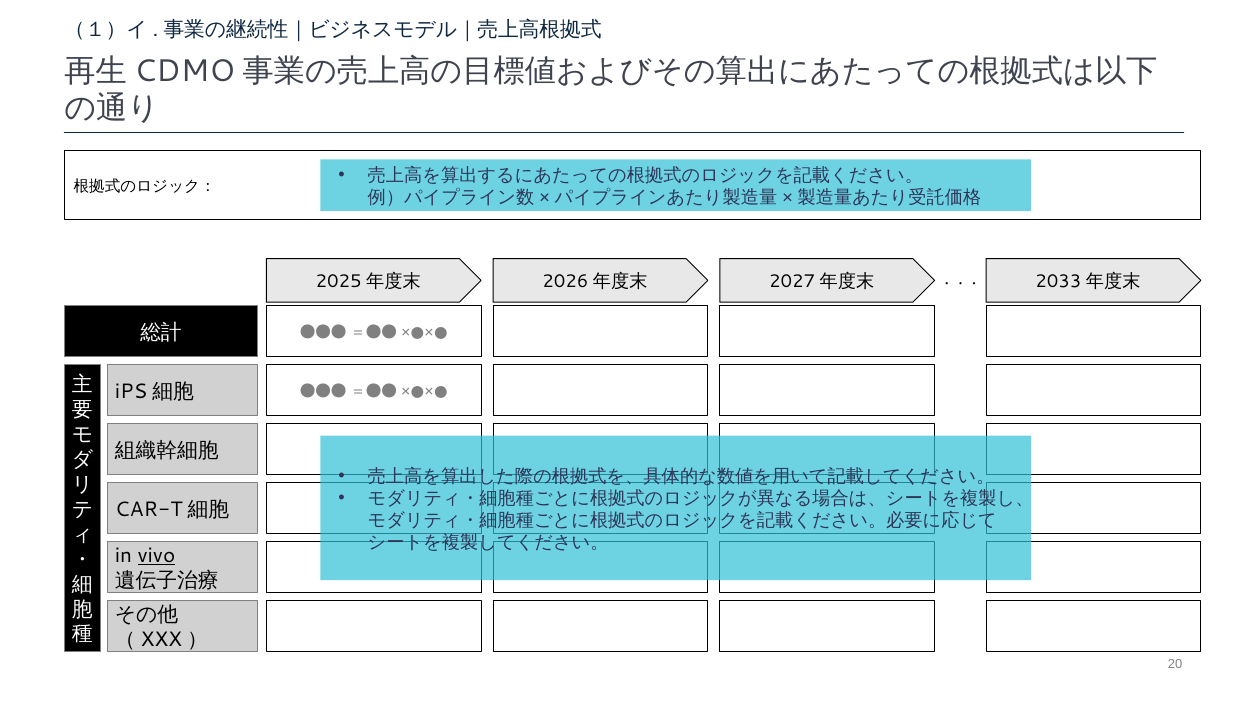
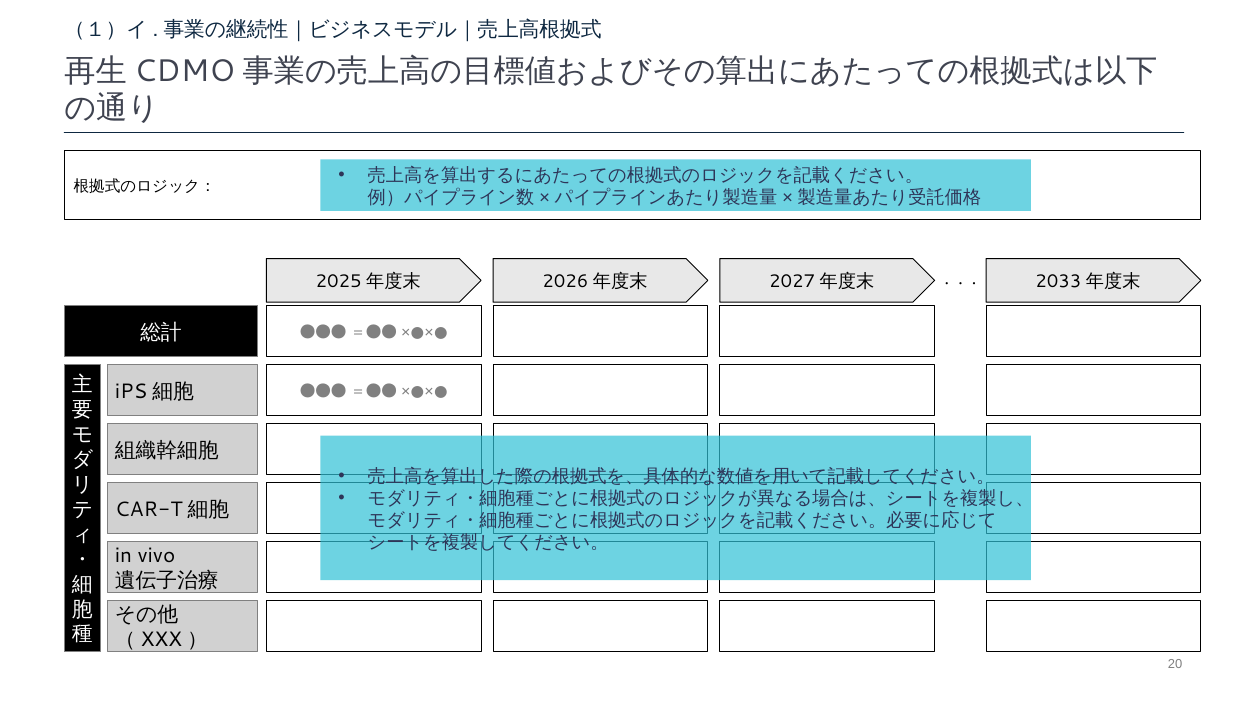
vivo underline: present -> none
